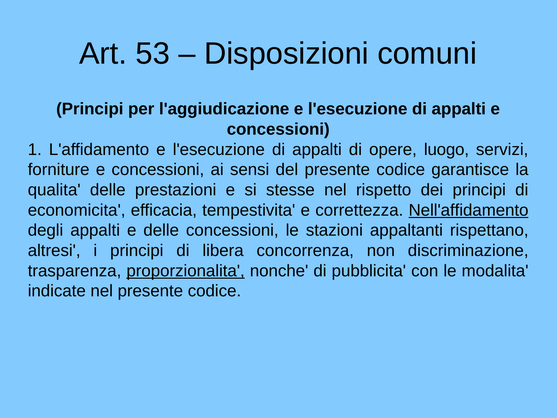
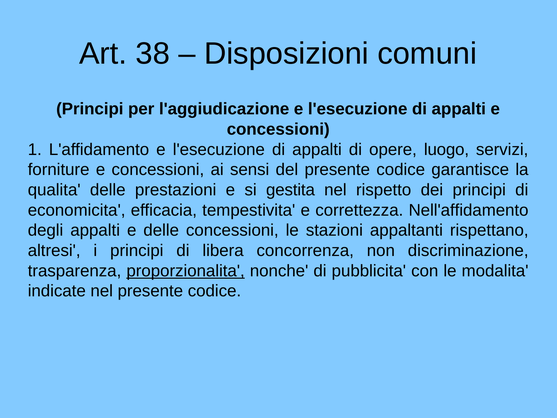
53: 53 -> 38
stesse: stesse -> gestita
Nell'affidamento underline: present -> none
